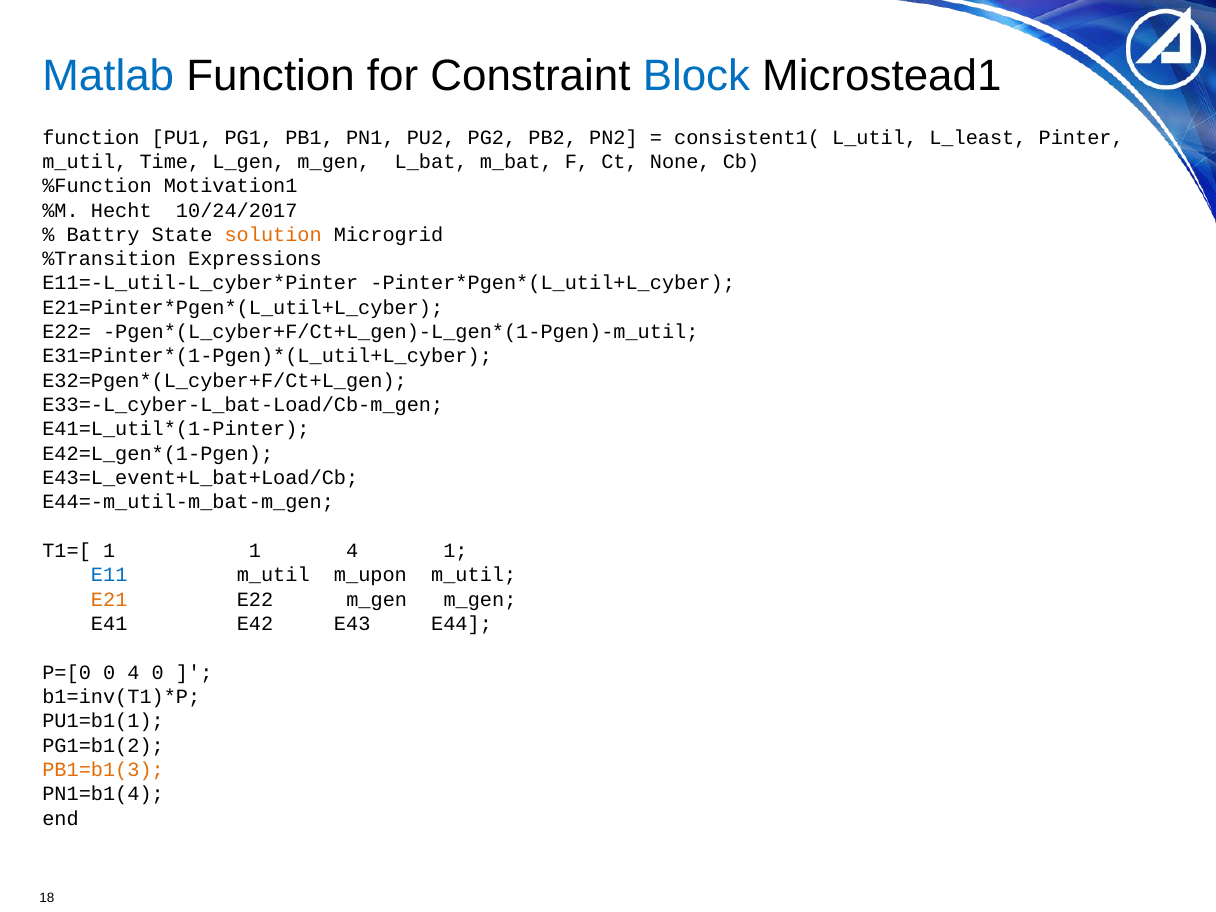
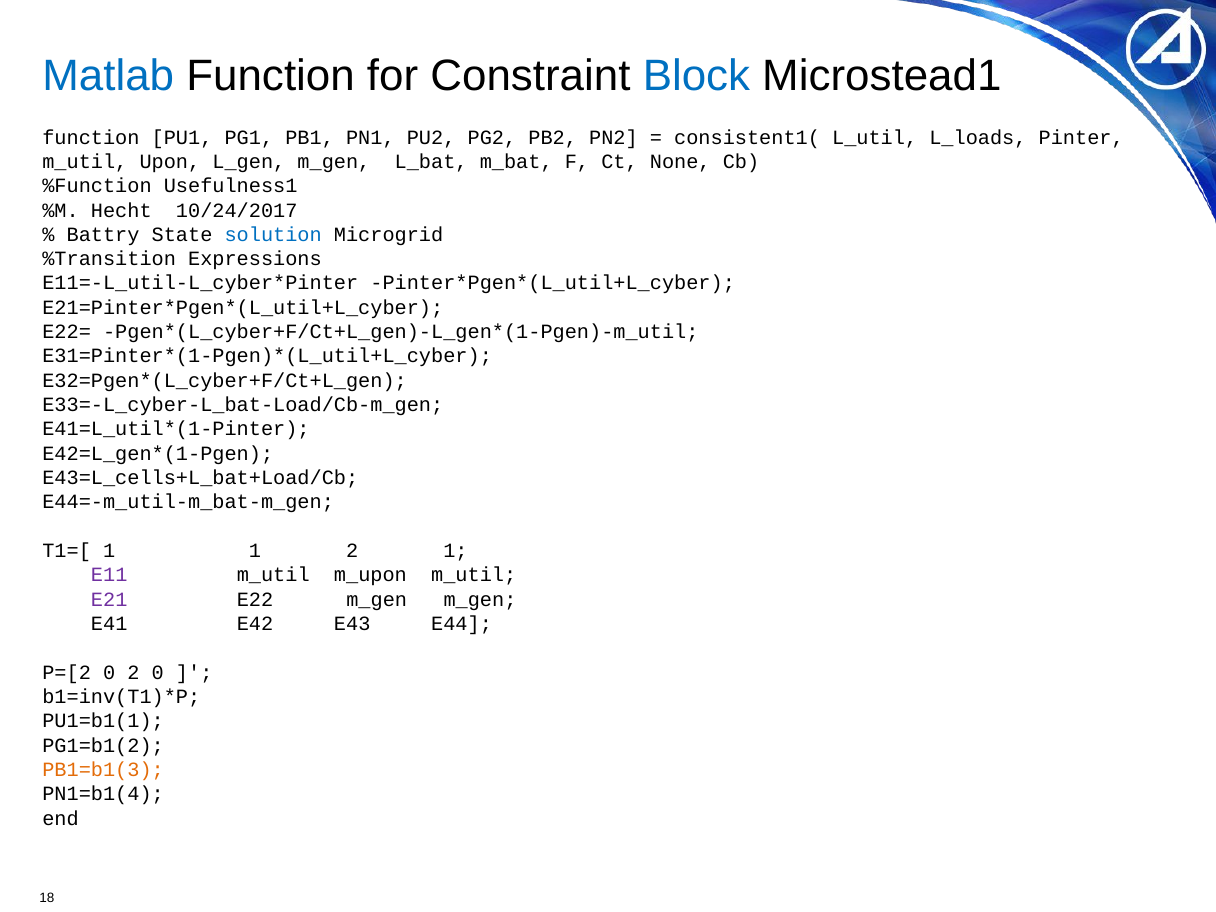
L_least: L_least -> L_loads
Time: Time -> Upon
Motivation1: Motivation1 -> Usefulness1
solution colour: orange -> blue
E43=L_event+L_bat+Load/Cb: E43=L_event+L_bat+Load/Cb -> E43=L_cells+L_bat+Load/Cb
1 4: 4 -> 2
E11 colour: blue -> purple
E21 colour: orange -> purple
P=[0: P=[0 -> P=[2
0 4: 4 -> 2
